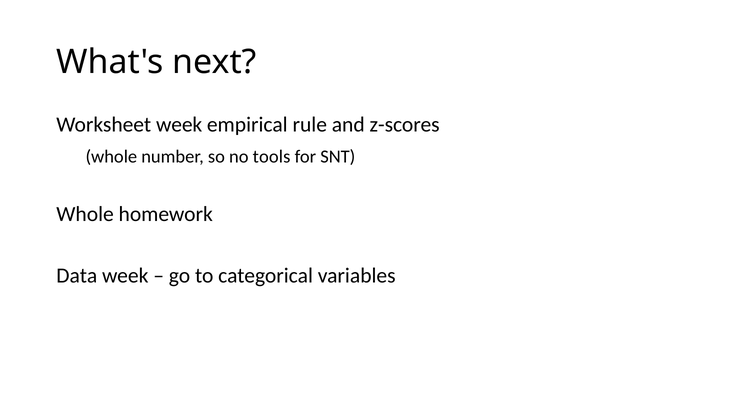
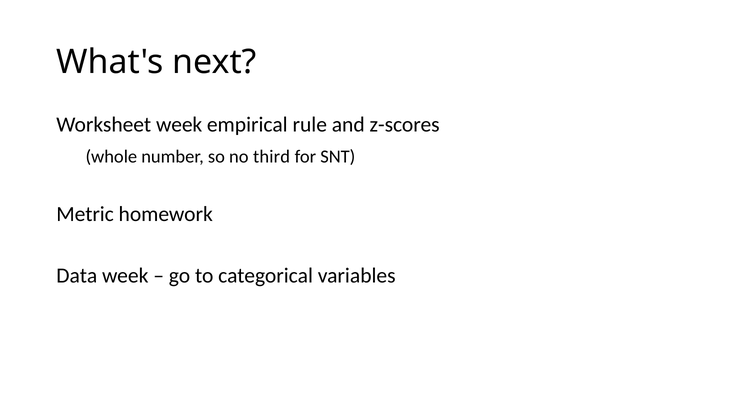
tools: tools -> third
Whole at (85, 214): Whole -> Metric
